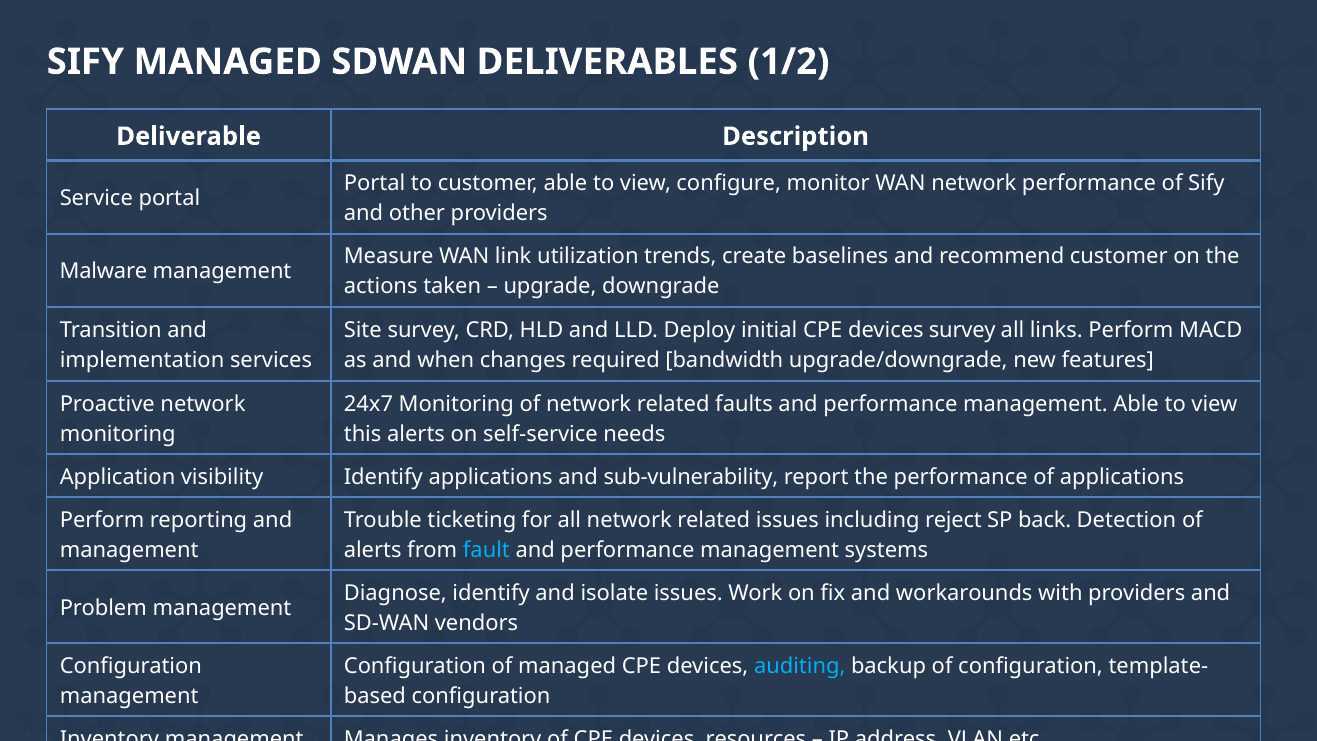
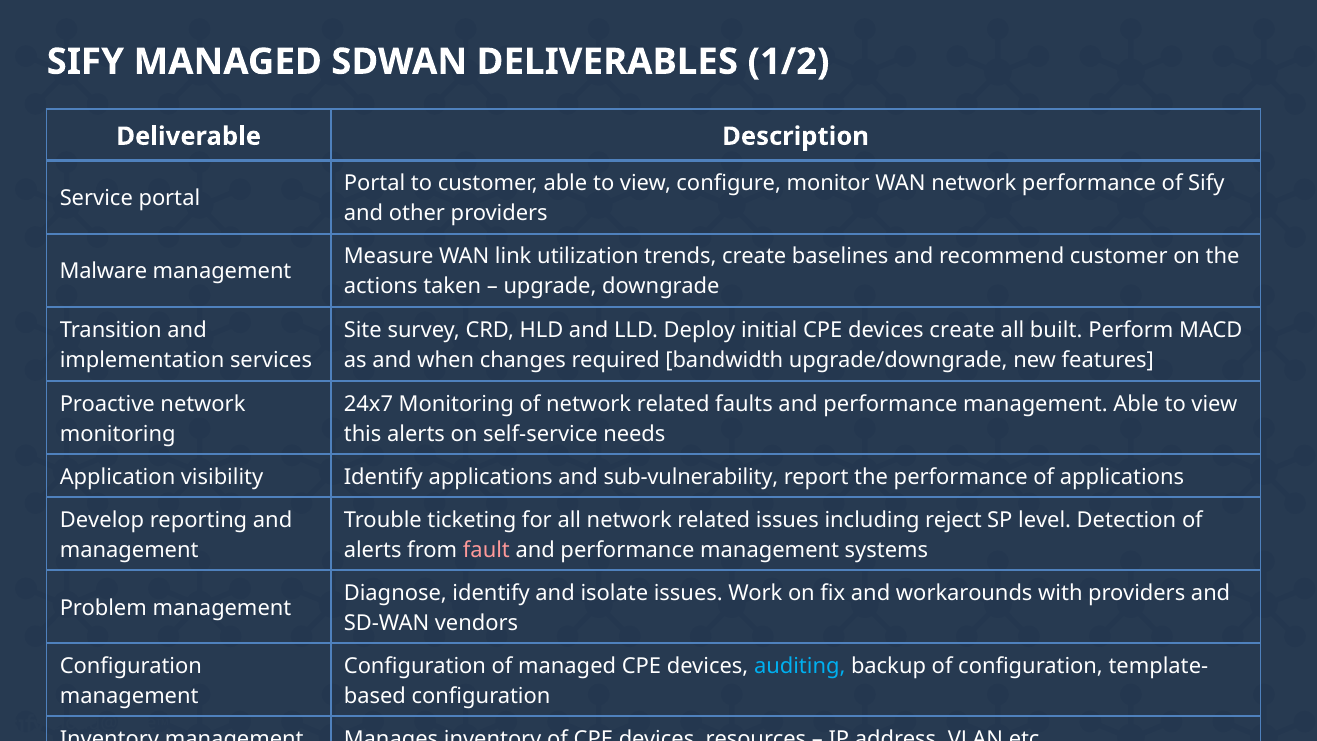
devices survey: survey -> create
links: links -> built
Perform at (102, 520): Perform -> Develop
back: back -> level
fault colour: light blue -> pink
